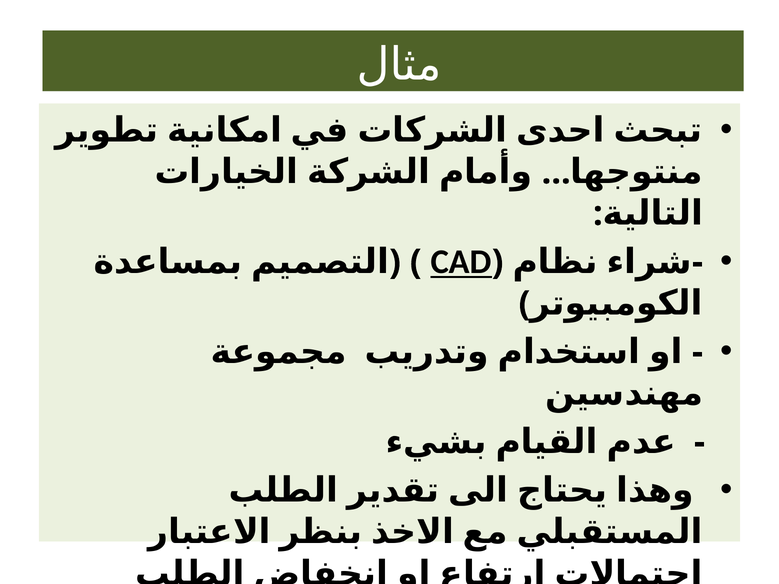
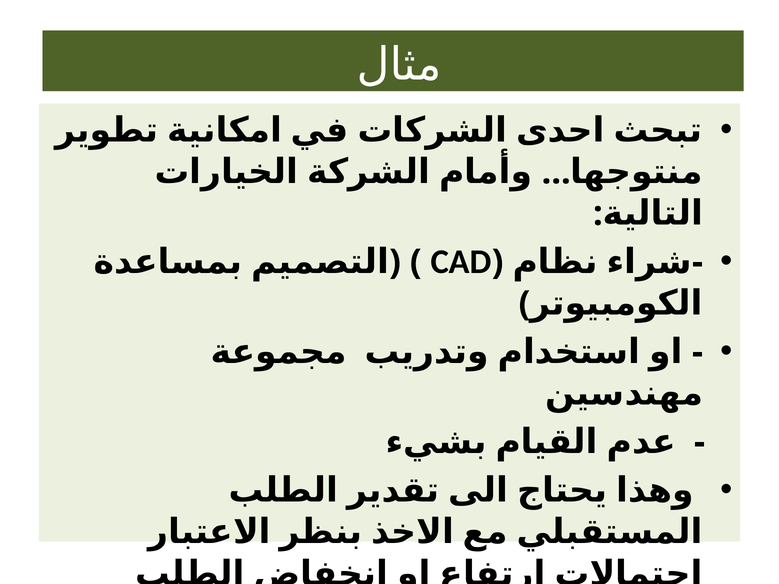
CAD underline: present -> none
